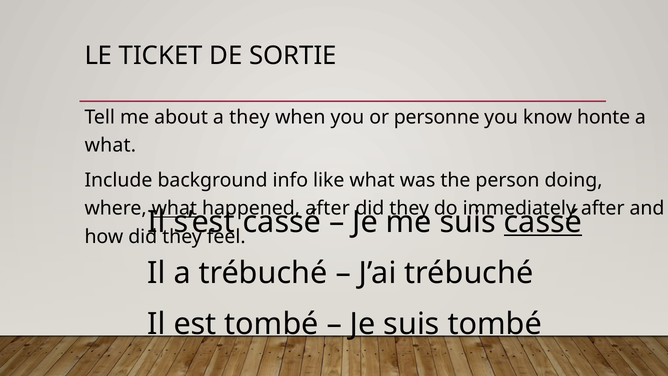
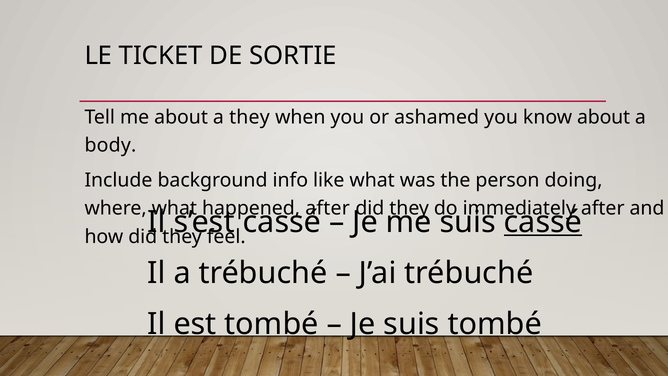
personne: personne -> ashamed
know honte: honte -> about
what at (110, 145): what -> body
what at (174, 208) underline: present -> none
